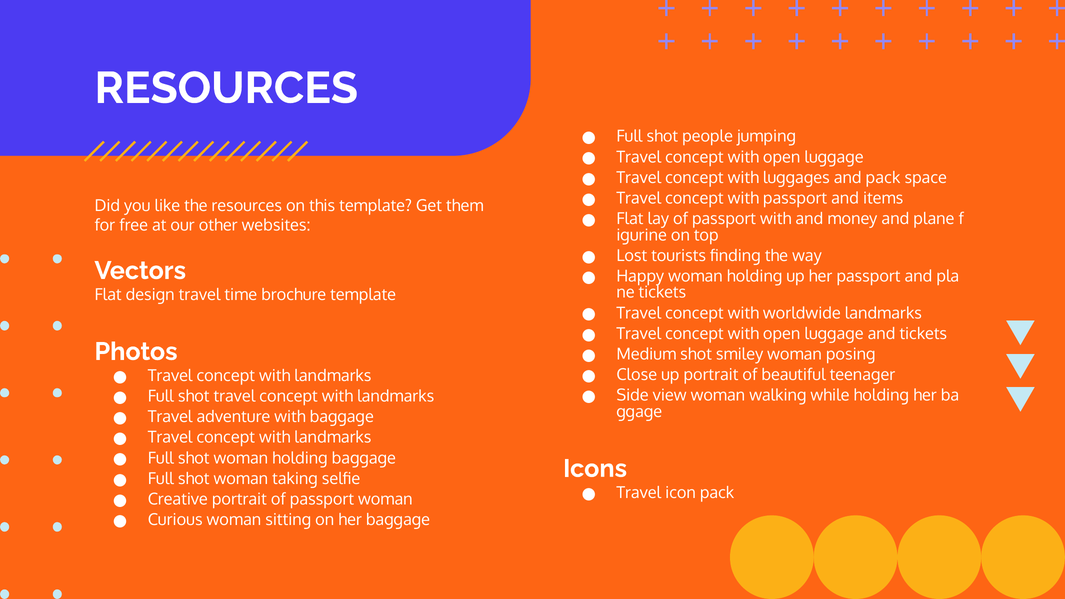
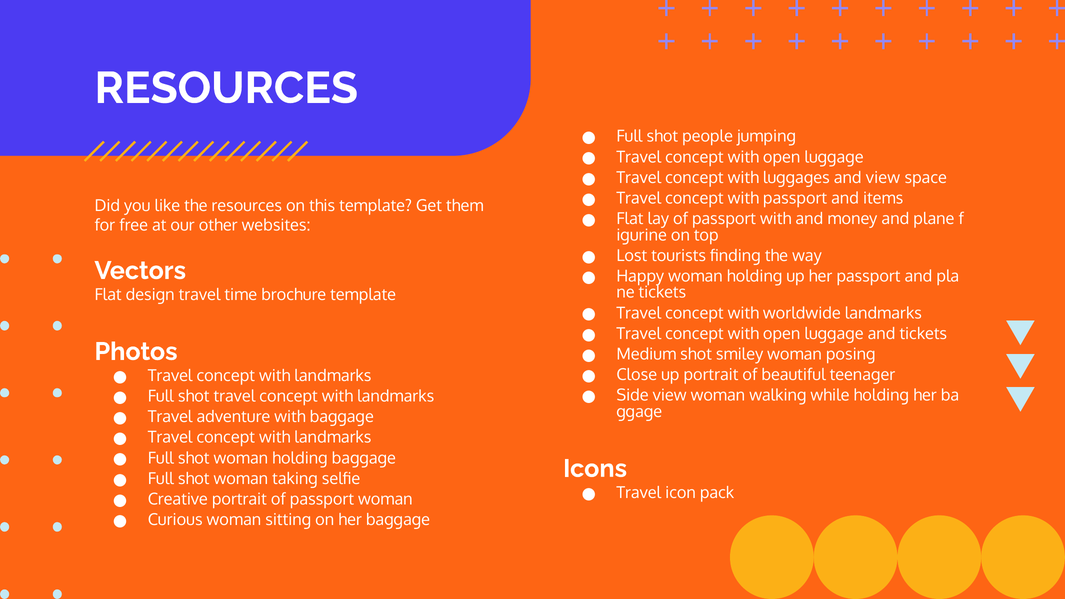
and pack: pack -> view
